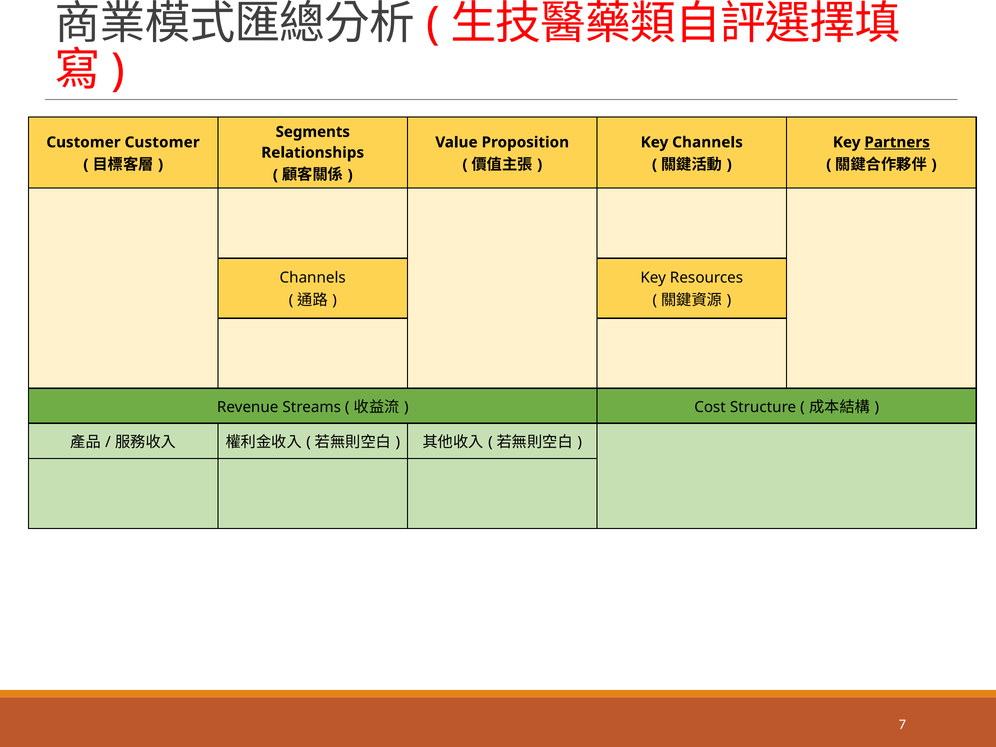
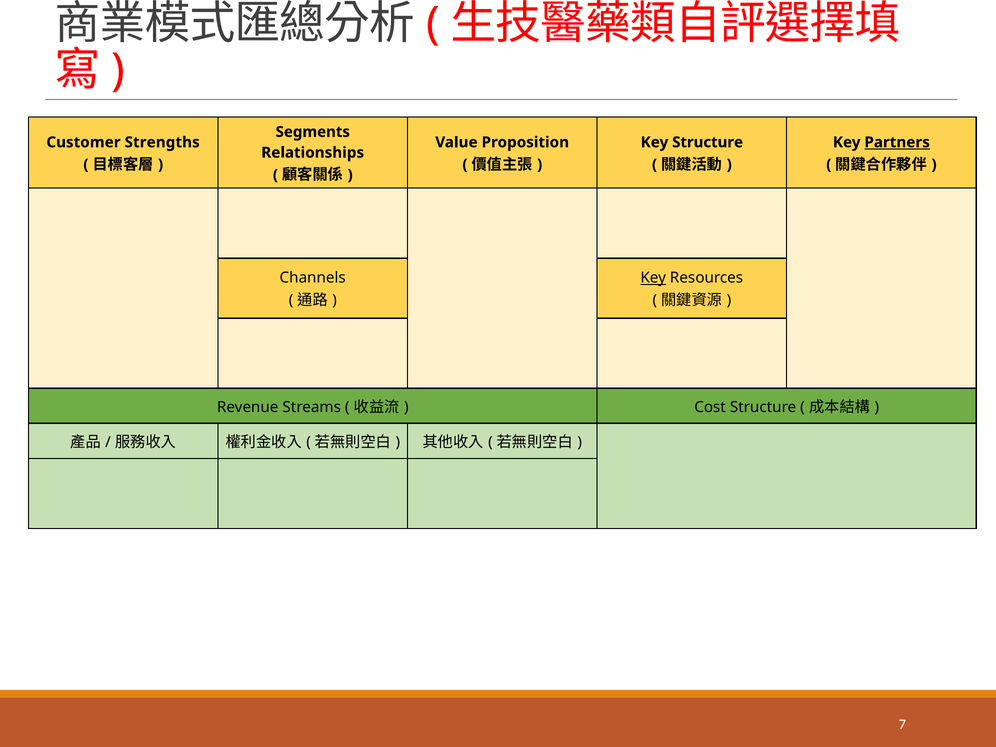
Customer Customer: Customer -> Strengths
Key Channels: Channels -> Structure
Key at (653, 278) underline: none -> present
